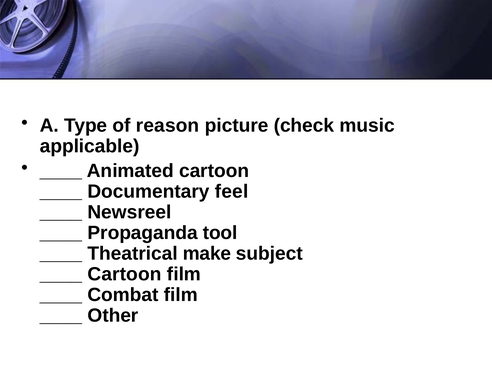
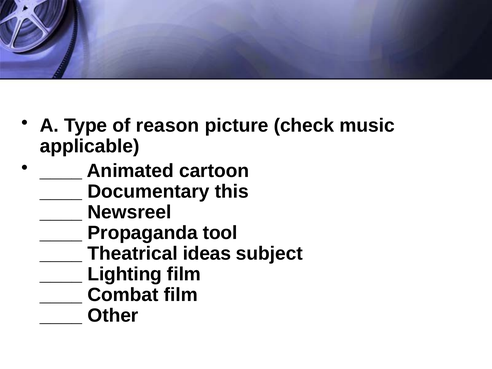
feel: feel -> this
make: make -> ideas
Cartoon at (125, 274): Cartoon -> Lighting
